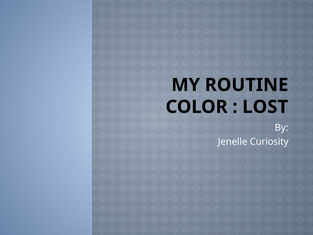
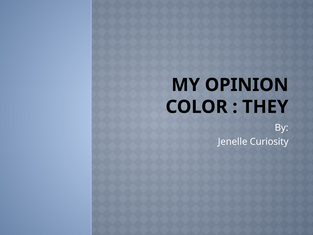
ROUTINE: ROUTINE -> OPINION
LOST: LOST -> THEY
